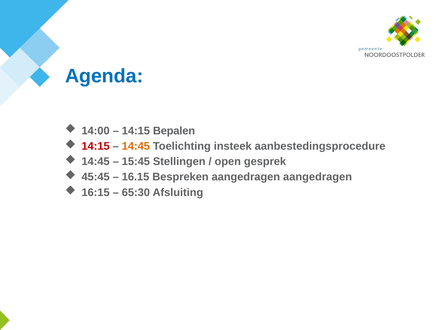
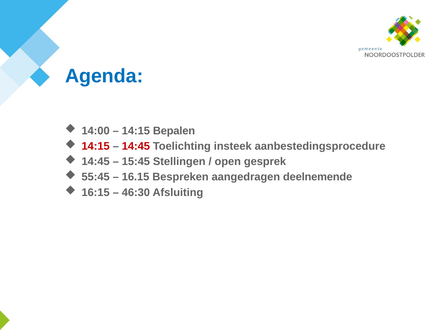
14:45 at (136, 146) colour: orange -> red
45:45: 45:45 -> 55:45
aangedragen aangedragen: aangedragen -> deelnemende
65:30: 65:30 -> 46:30
